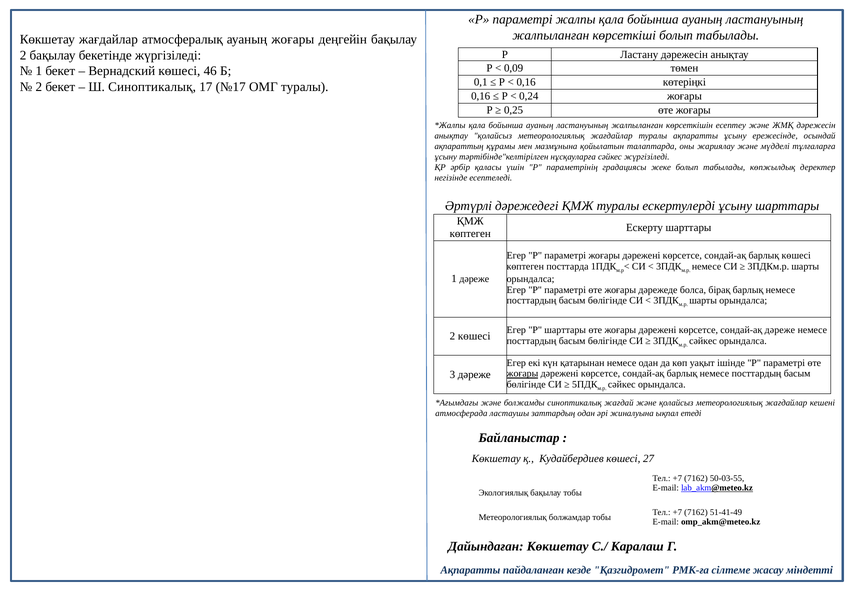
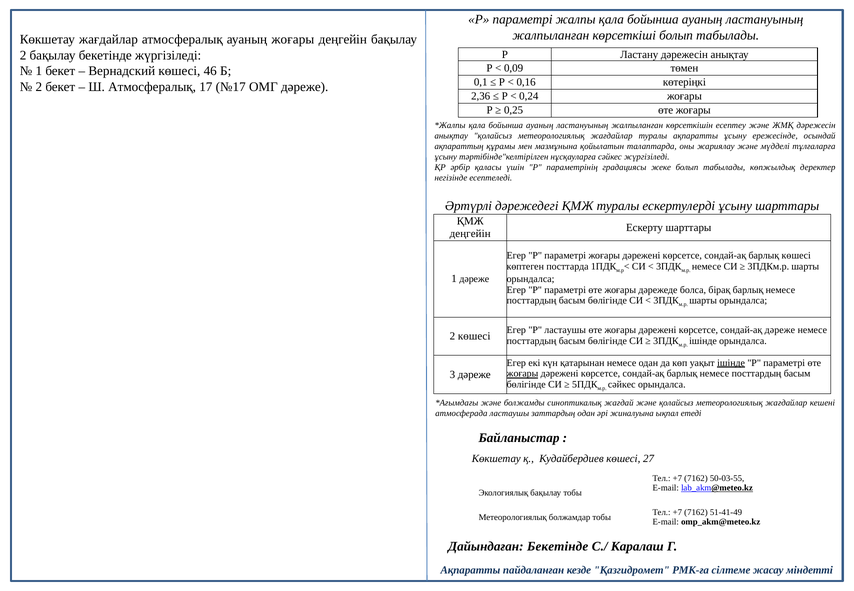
Ш Синоптикалық: Синоптикалық -> Атмосфералық
ОМГ туралы: туралы -> дәреже
0,16 at (481, 96): 0,16 -> 2,36
көптеген at (470, 234): көптеген -> деңгейін
Р шарттары: шарттары -> ластаушы
сәйкес at (703, 341): сәйкес -> ішінде
ішінде at (731, 363) underline: none -> present
Дайындаған Көкшетау: Көкшетау -> Бекетінде
